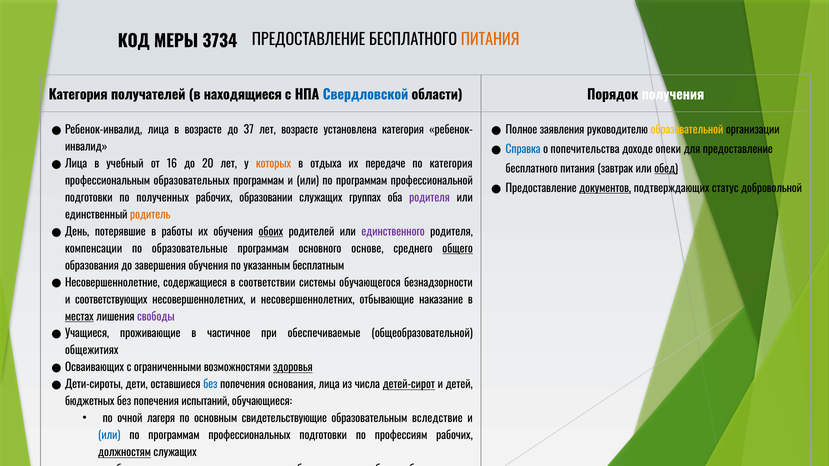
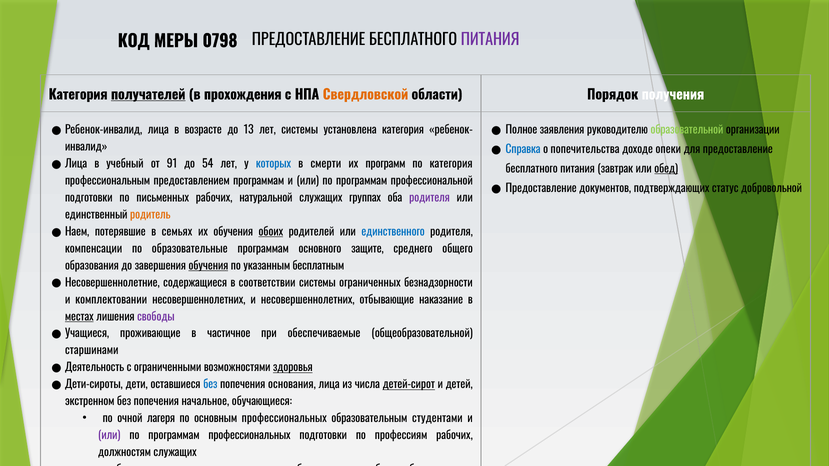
3734: 3734 -> 0798
ПИТАНИЯ at (490, 40) colour: orange -> purple
получателей underline: none -> present
находящиеся: находящиеся -> прохождения
Свердловской colour: blue -> orange
37: 37 -> 13
лет возрасте: возрасте -> системы
образовательной colour: yellow -> light green
16: 16 -> 91
20: 20 -> 54
которых colour: orange -> blue
отдыха: отдыха -> смерти
передаче: передаче -> программ
образовательных: образовательных -> предоставлением
документов underline: present -> none
полученных: полученных -> письменных
образовании: образовании -> натуральной
День: День -> Наем
в работы: работы -> семьях
единственного colour: purple -> blue
основе: основе -> защите
общего at (458, 249) underline: present -> none
обучения at (208, 266) underline: none -> present
обучающегося: обучающегося -> ограниченных
соответствующих: соответствующих -> комплектовании
общежитиях: общежитиях -> старшинами
Осваивающих: Осваивающих -> Деятельность
бюджетных: бюджетных -> экстренном
испытаний: испытаний -> начальное
основным свидетельствующие: свидетельствующие -> профессиональных
вследствие: вследствие -> студентами
или at (109, 436) colour: blue -> purple
должностям underline: present -> none
